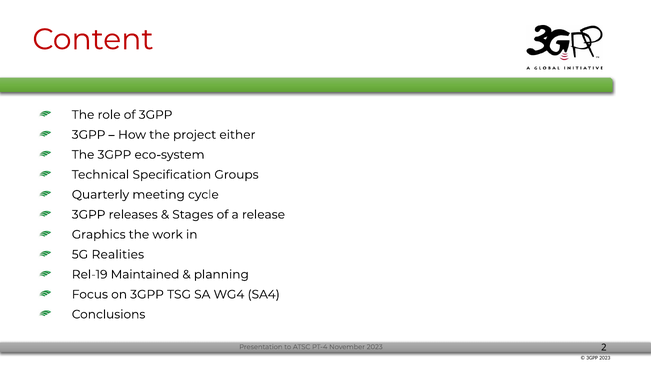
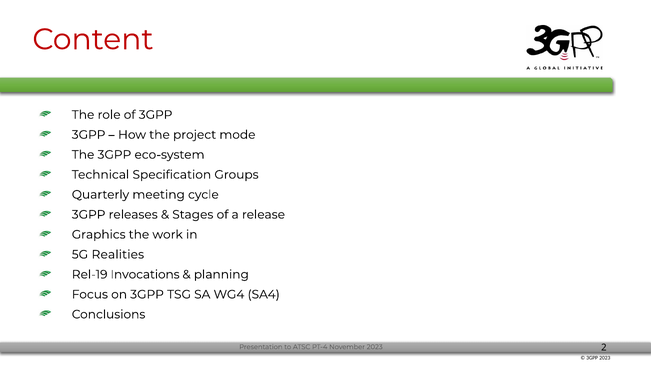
either: either -> mode
Maintained: Maintained -> Invocations
